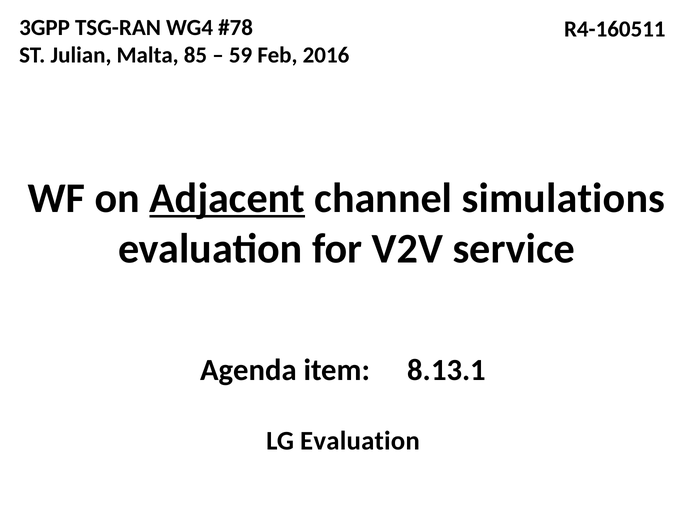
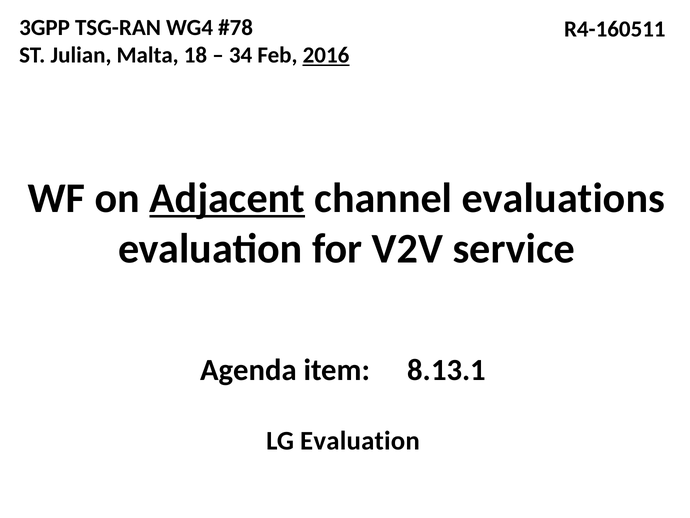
85: 85 -> 18
59: 59 -> 34
2016 underline: none -> present
simulations: simulations -> evaluations
